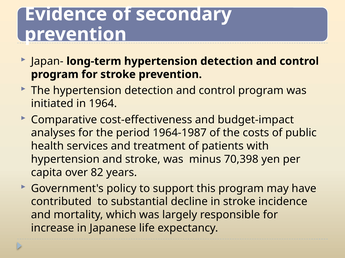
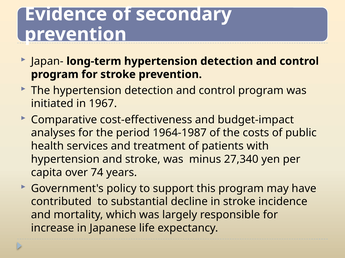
1964: 1964 -> 1967
70,398: 70,398 -> 27,340
82: 82 -> 74
